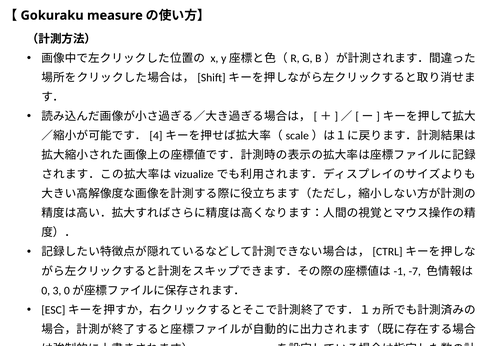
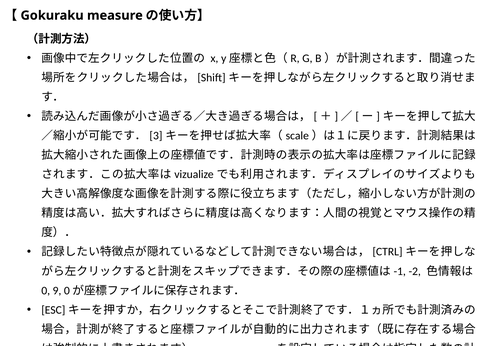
4: 4 -> 3
-7: -7 -> -2
3: 3 -> 9
